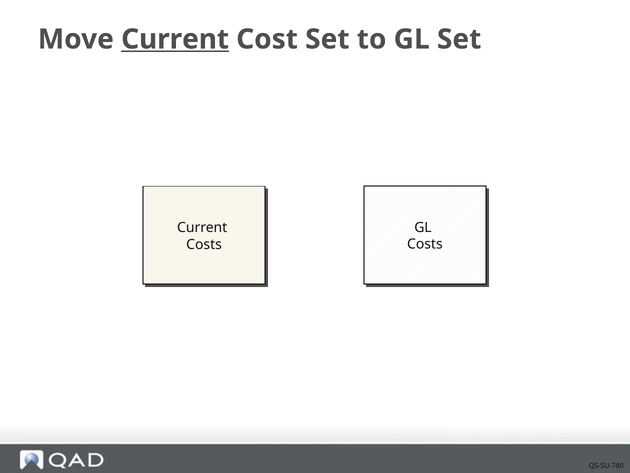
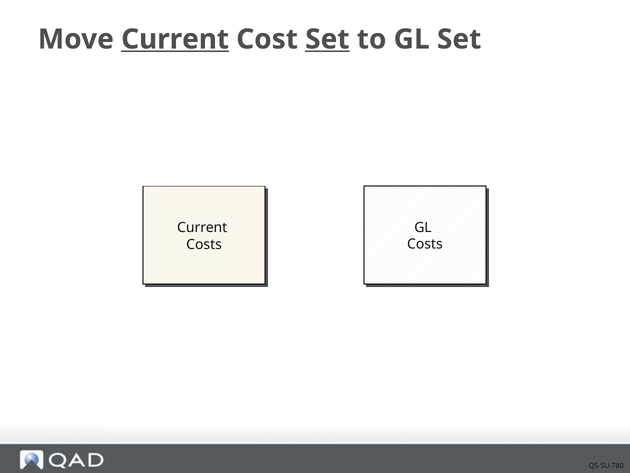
Set at (327, 39) underline: none -> present
